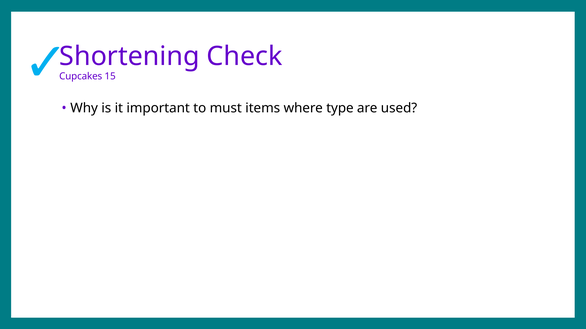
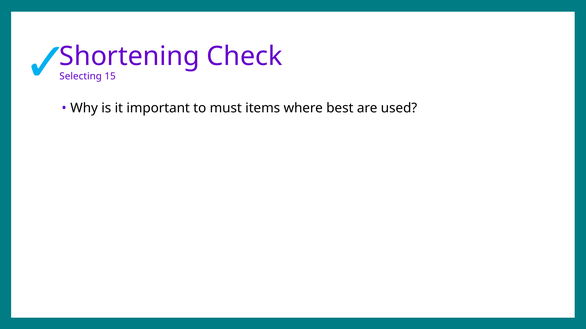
Cupcakes: Cupcakes -> Selecting
type: type -> best
